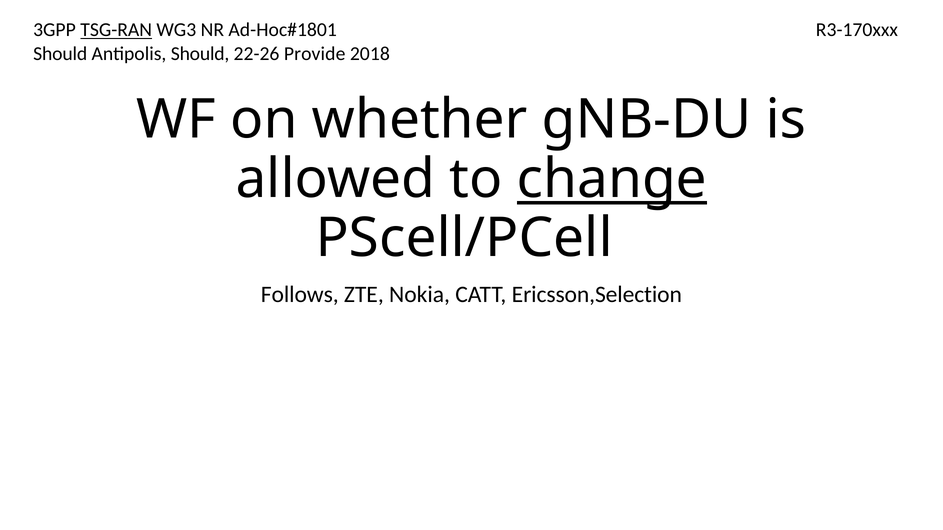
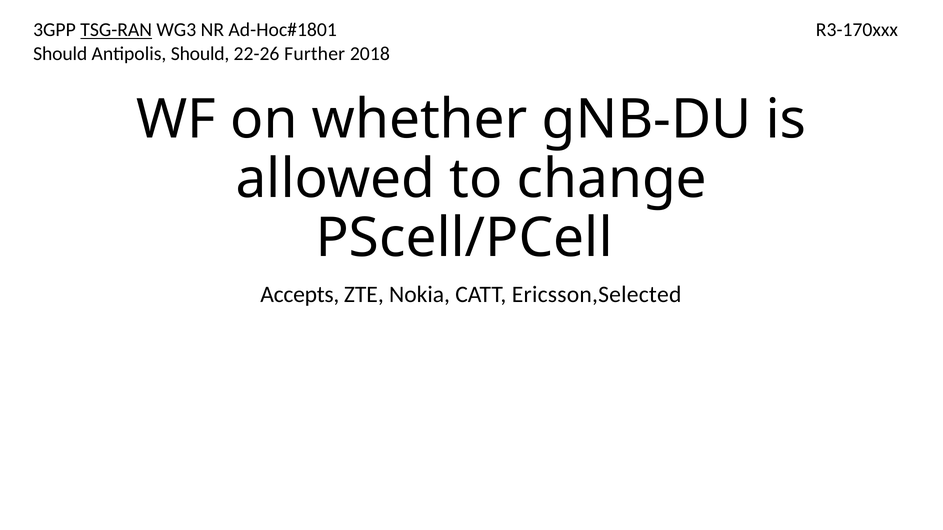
Provide: Provide -> Further
change underline: present -> none
Follows: Follows -> Accepts
Ericsson,Selection: Ericsson,Selection -> Ericsson,Selected
